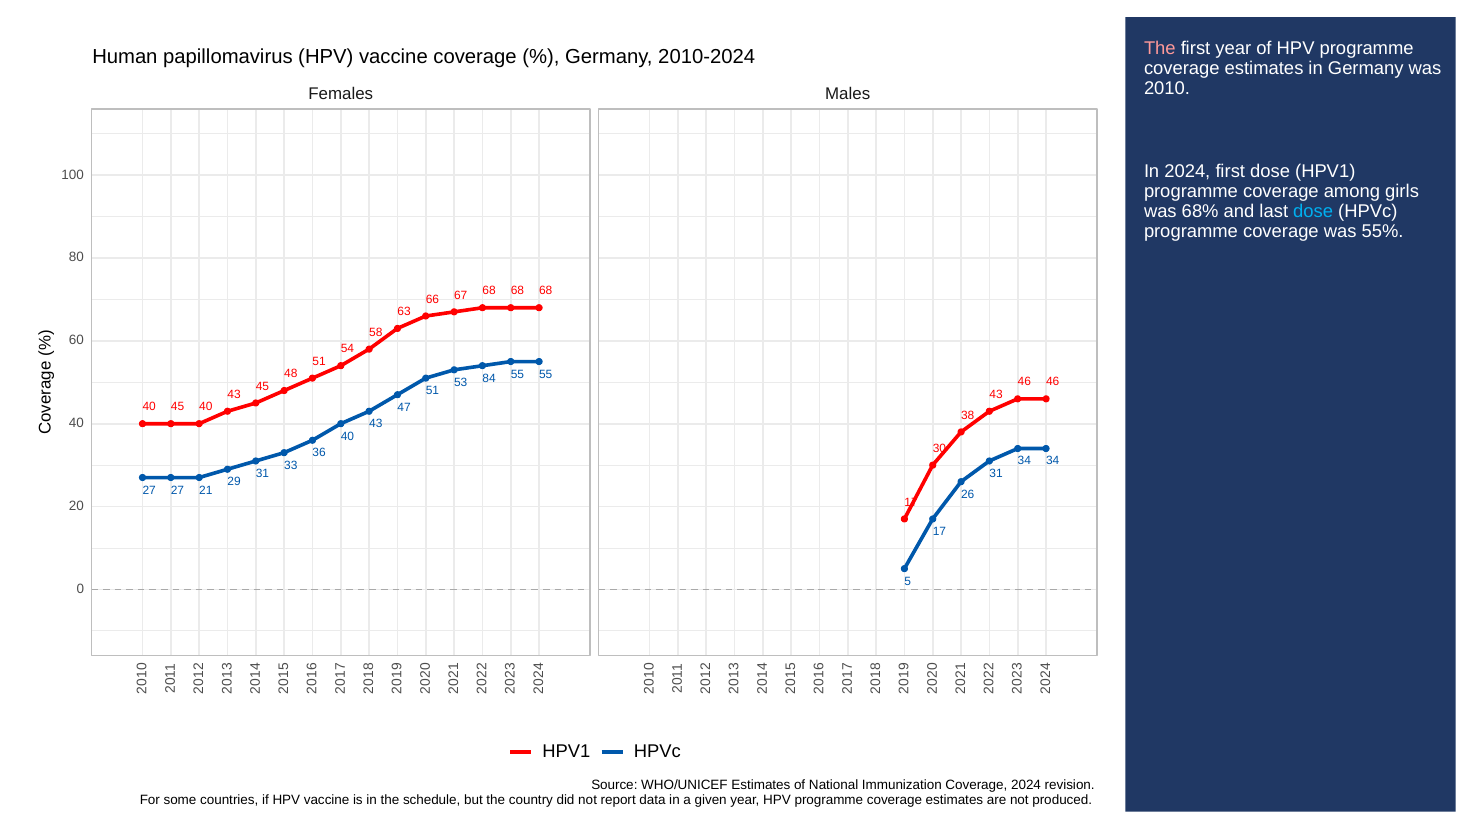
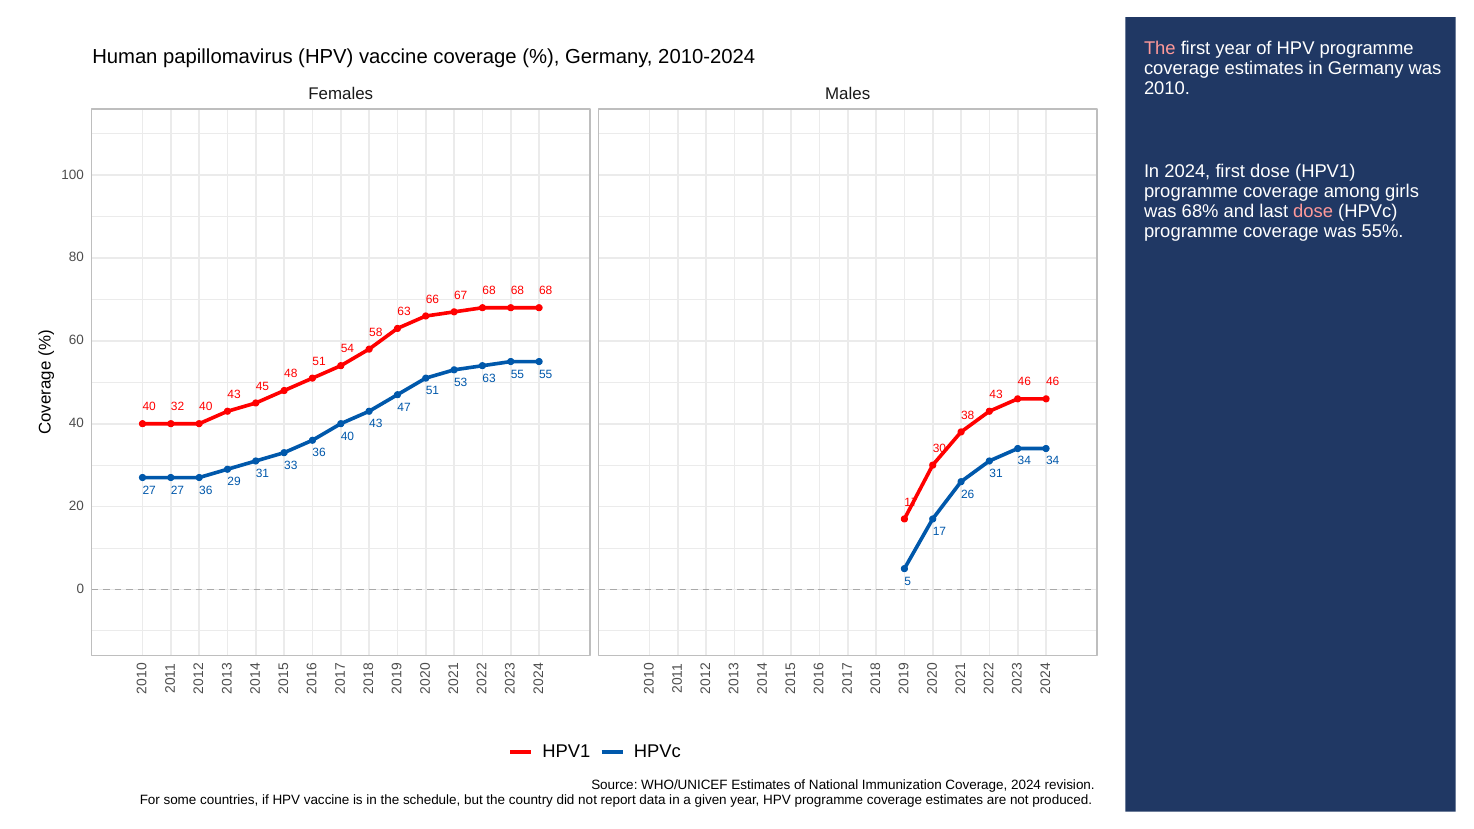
dose at (1313, 211) colour: light blue -> pink
53 84: 84 -> 63
40 45: 45 -> 32
27 21: 21 -> 36
